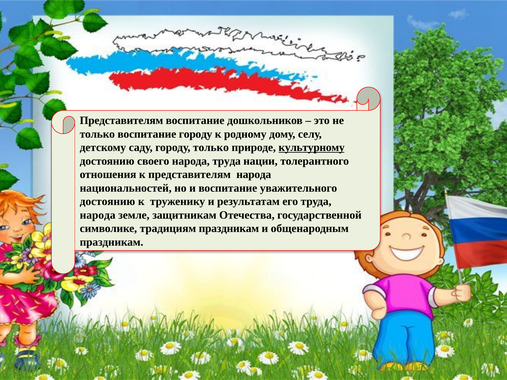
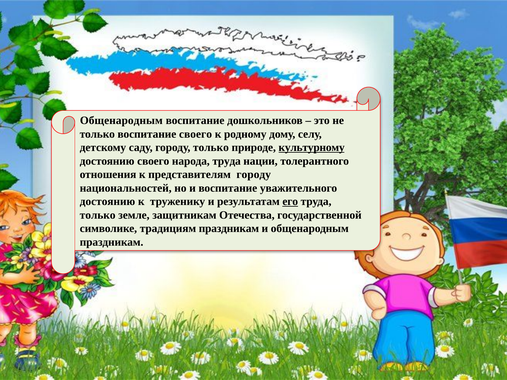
Представителям at (121, 121): Представителям -> Общенародным
воспитание городу: городу -> своего
представителям народа: народа -> городу
его underline: none -> present
народа at (98, 215): народа -> только
